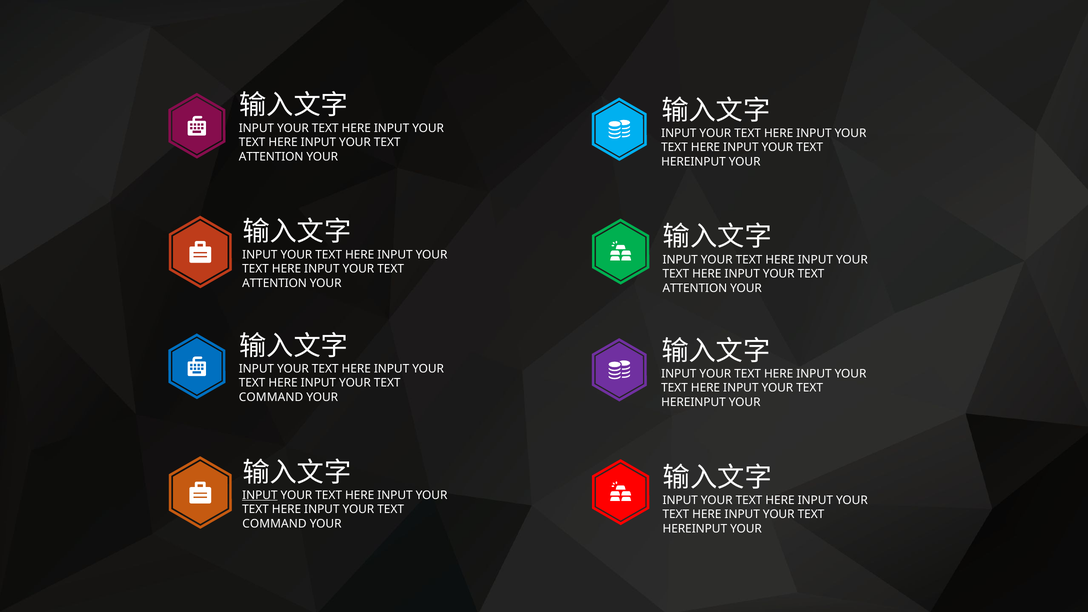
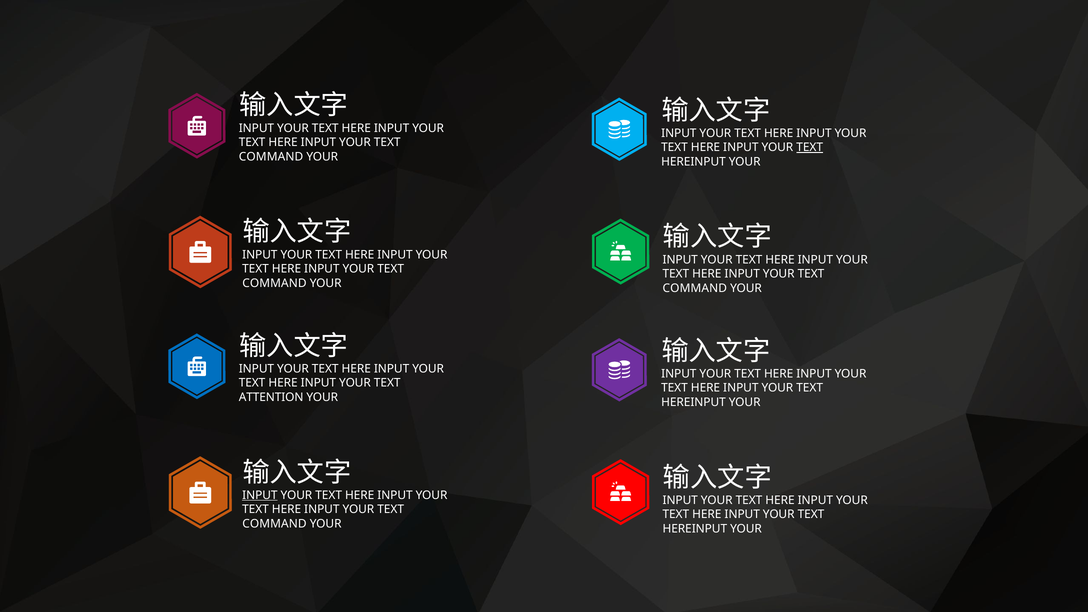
TEXT at (810, 147) underline: none -> present
ATTENTION at (271, 157): ATTENTION -> COMMAND
ATTENTION at (275, 283): ATTENTION -> COMMAND
ATTENTION at (695, 288): ATTENTION -> COMMAND
COMMAND at (271, 397): COMMAND -> ATTENTION
